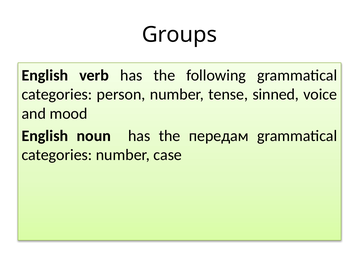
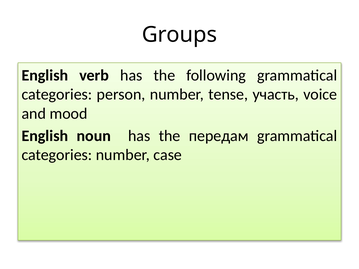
sinned: sinned -> участь
